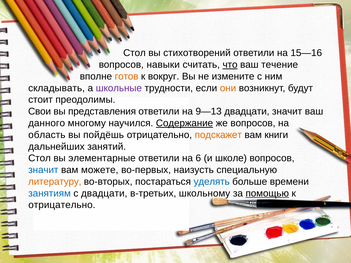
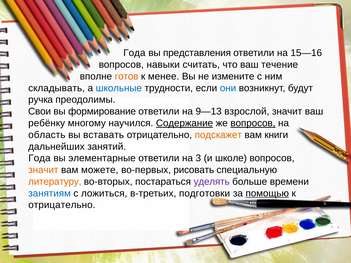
Стол at (134, 53): Стол -> Года
стихотворений: стихотворений -> представления
что underline: present -> none
вокруг: вокруг -> менее
школьные colour: purple -> blue
они colour: orange -> blue
стоит: стоит -> ручка
представления: представления -> формирование
9—13 двадцати: двадцати -> взрослой
данного: данного -> ребёнку
вопросов at (253, 123) underline: none -> present
пойдёшь: пойдёшь -> вставать
Стол at (40, 158): Стол -> Года
6: 6 -> 3
значит at (43, 170) colour: blue -> orange
наизусть: наизусть -> рисовать
уделять colour: blue -> purple
с двадцати: двадцати -> ложиться
школьному: школьному -> подготовки
